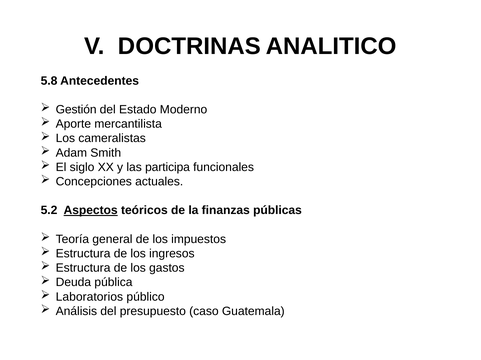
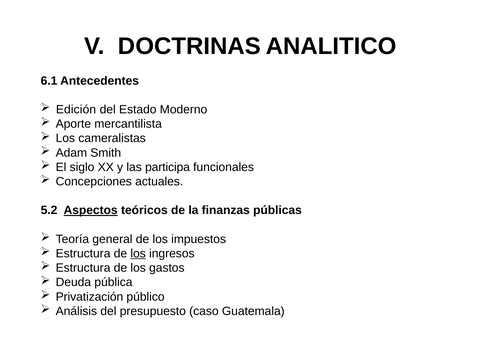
5.8: 5.8 -> 6.1
Gestión: Gestión -> Edición
los at (138, 254) underline: none -> present
Laboratorios: Laboratorios -> Privatización
